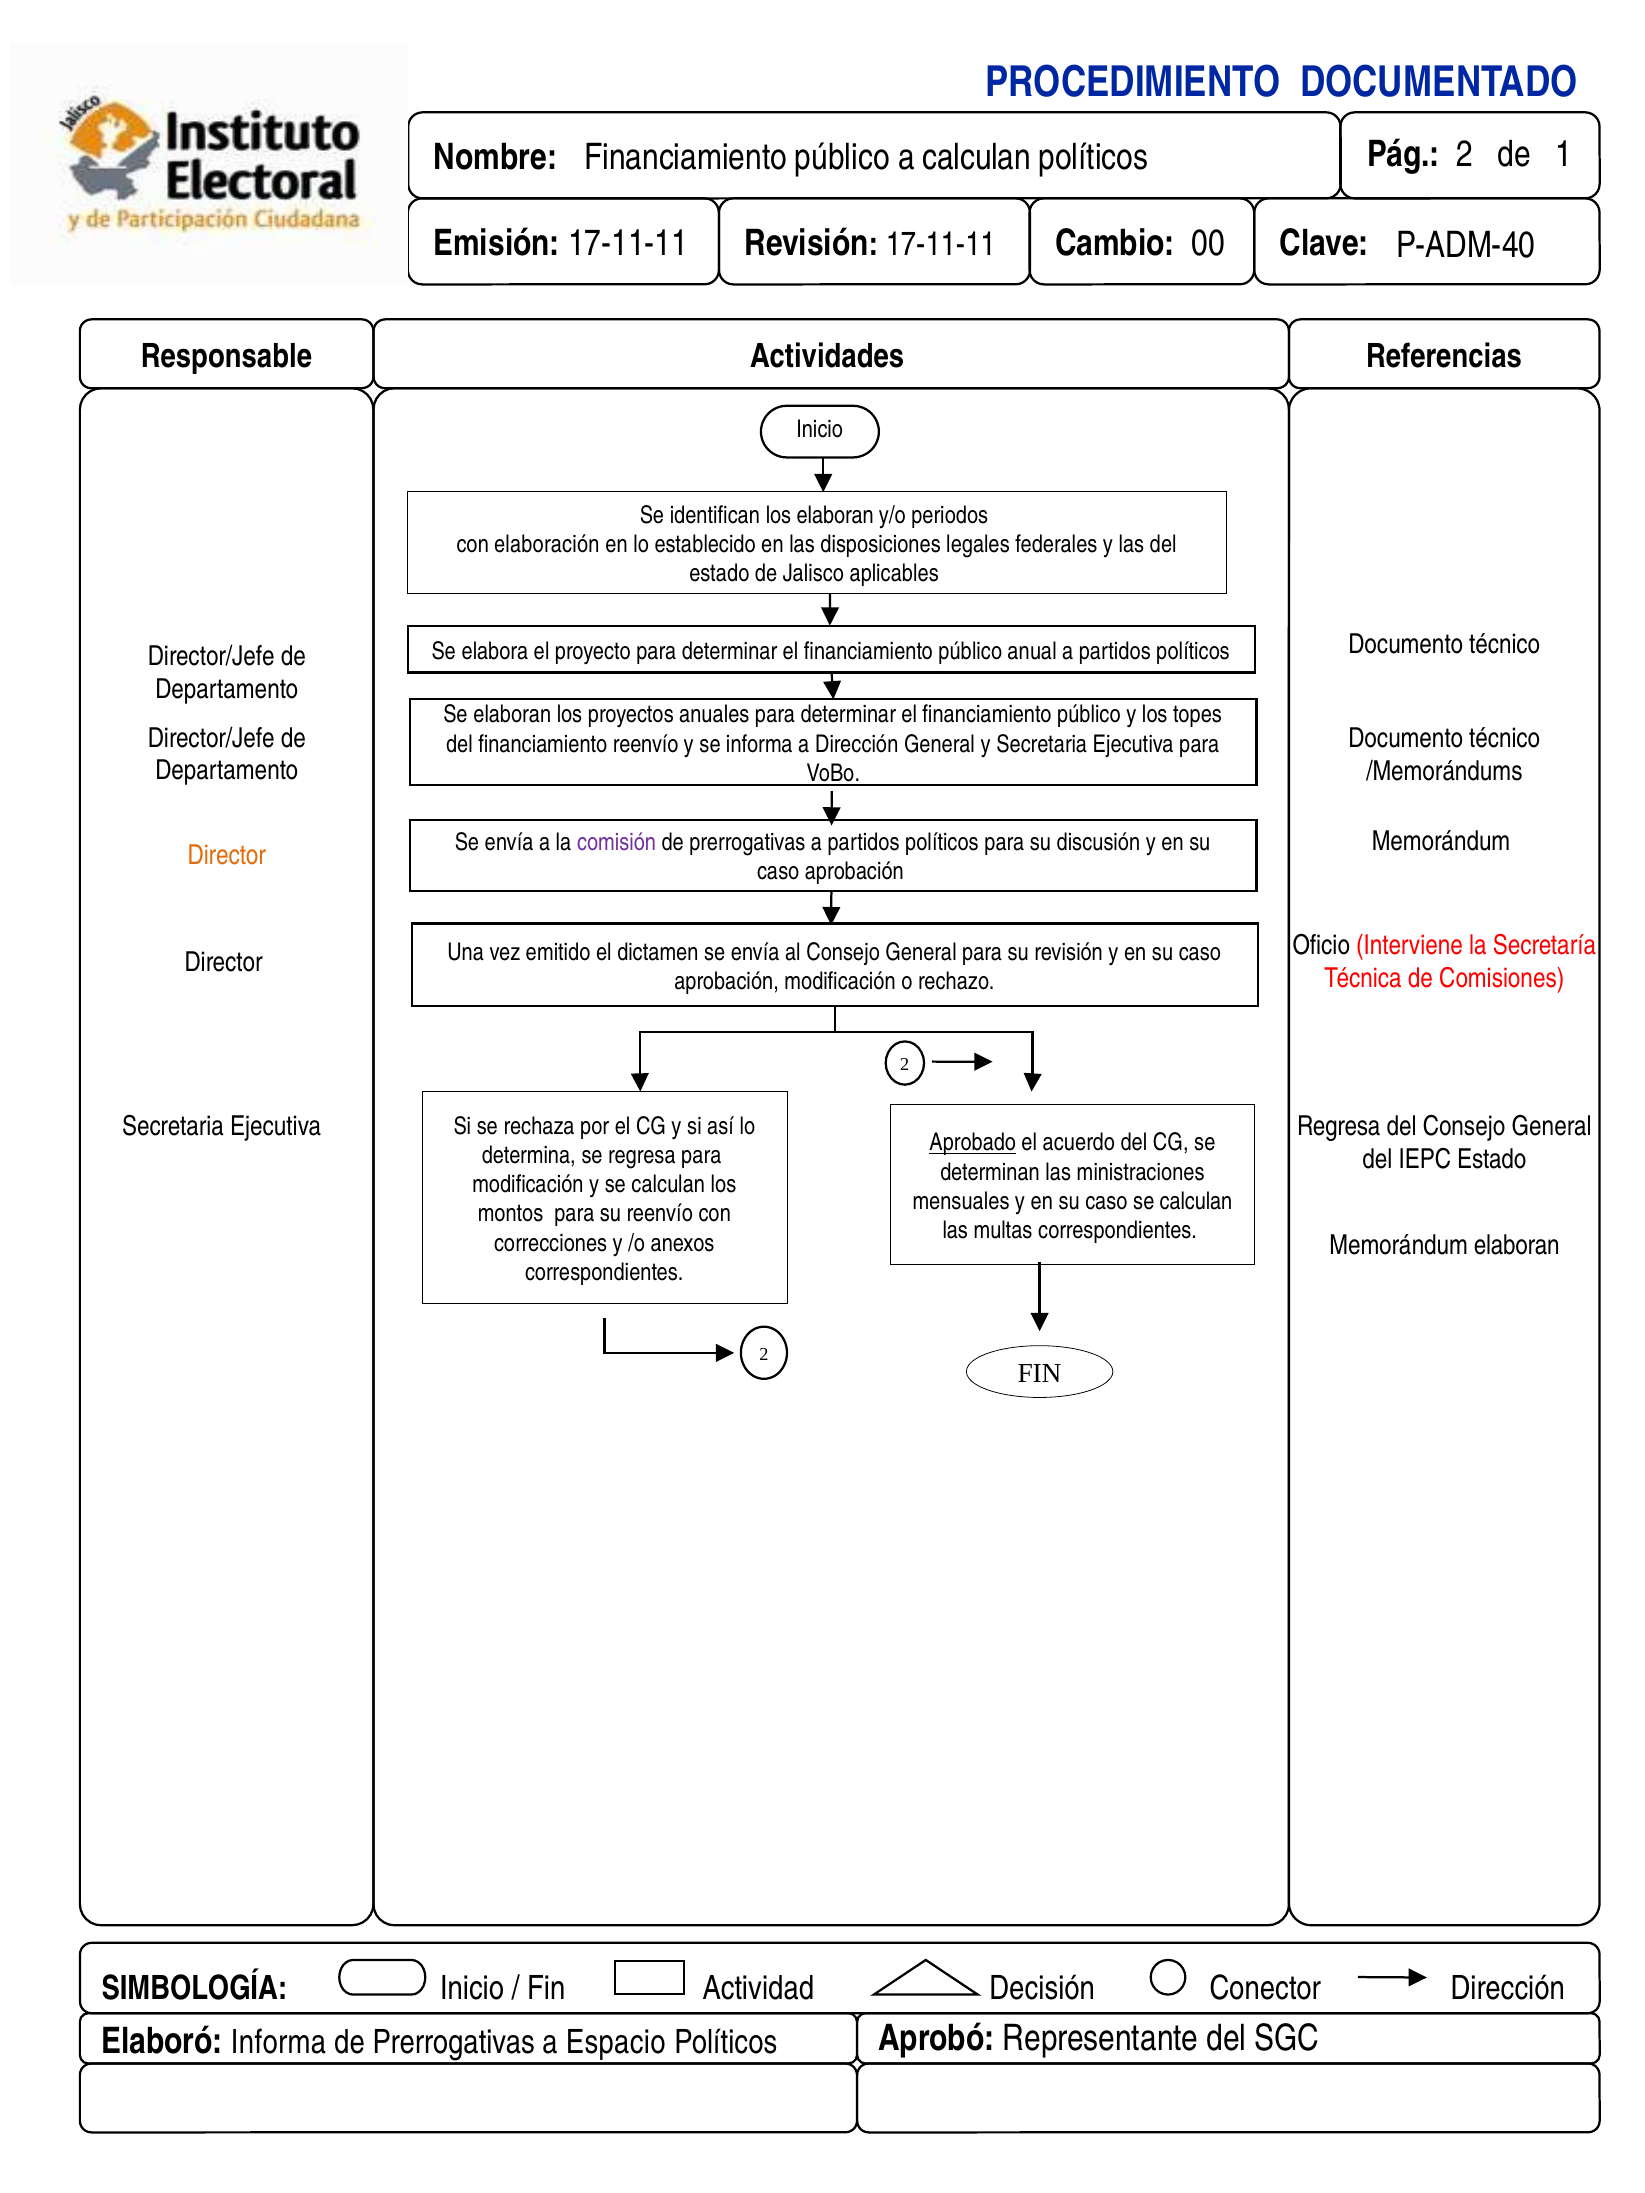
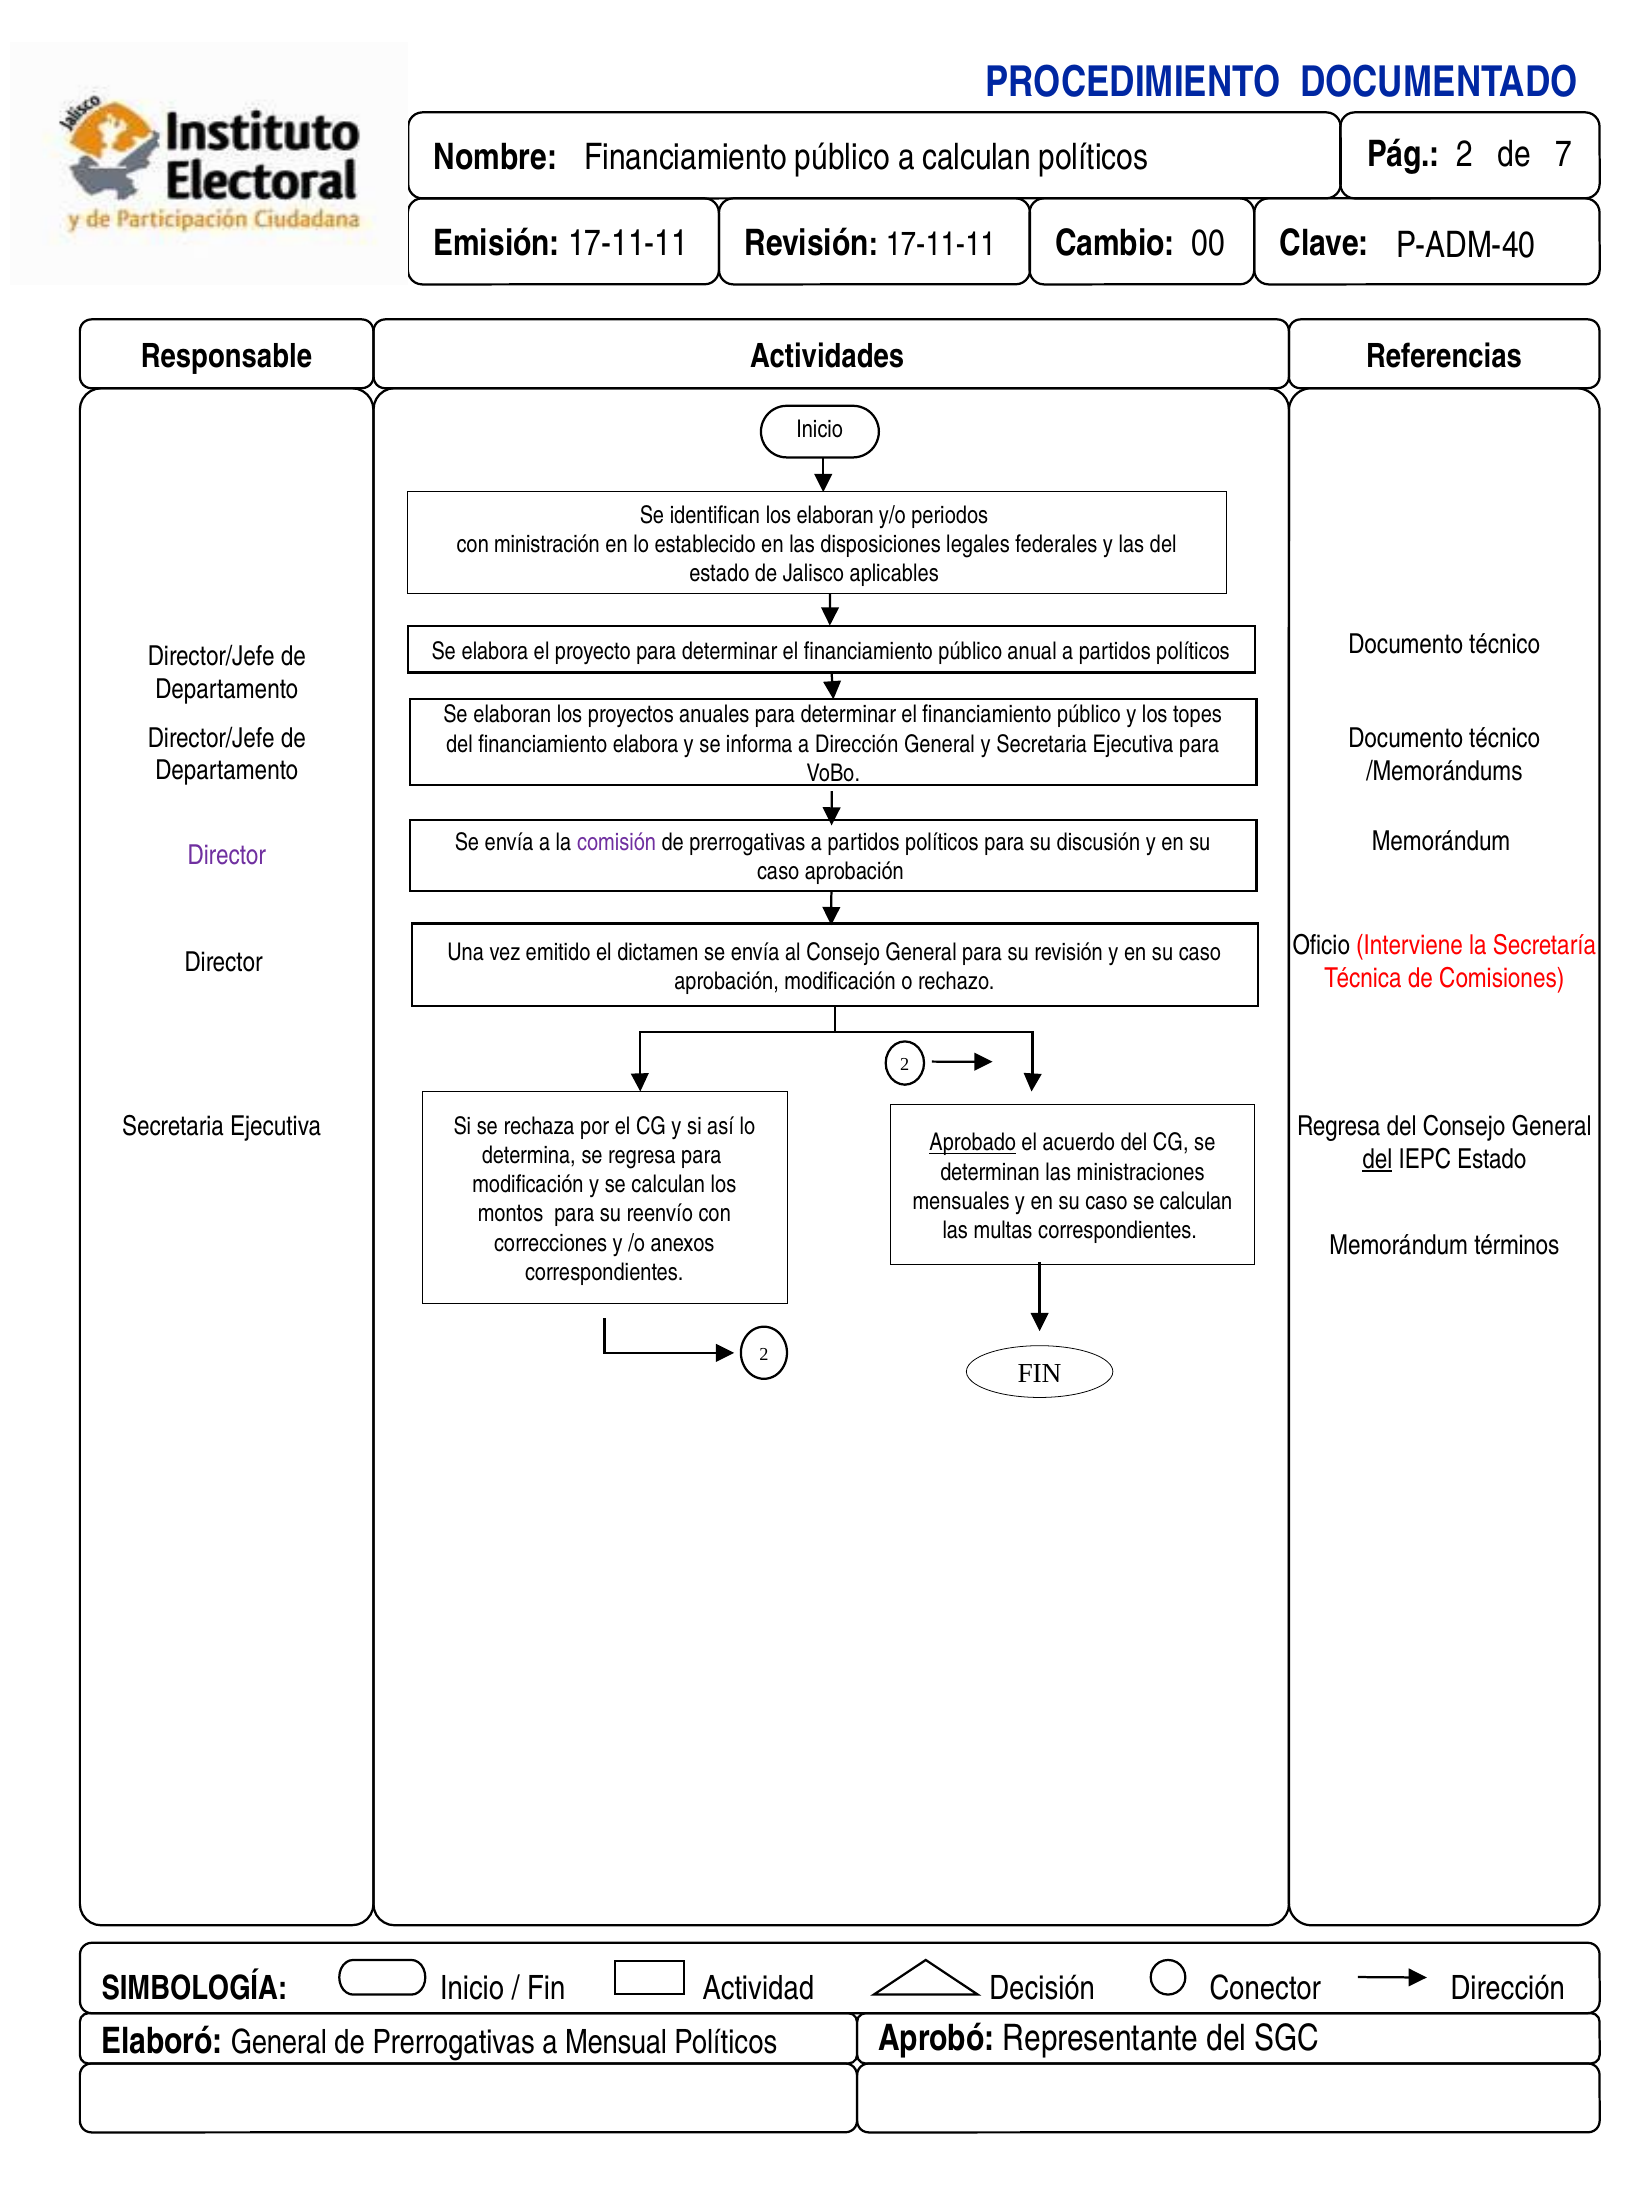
1: 1 -> 7
elaboración: elaboración -> ministración
financiamiento reenvío: reenvío -> elabora
Director at (227, 855) colour: orange -> purple
del at (1377, 1160) underline: none -> present
Memorándum elaboran: elaboran -> términos
Informa at (279, 2042): Informa -> General
Espacio: Espacio -> Mensual
